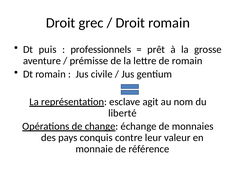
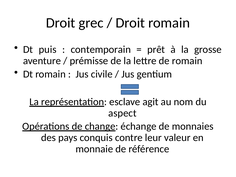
professionnels: professionnels -> contemporain
liberté: liberté -> aspect
